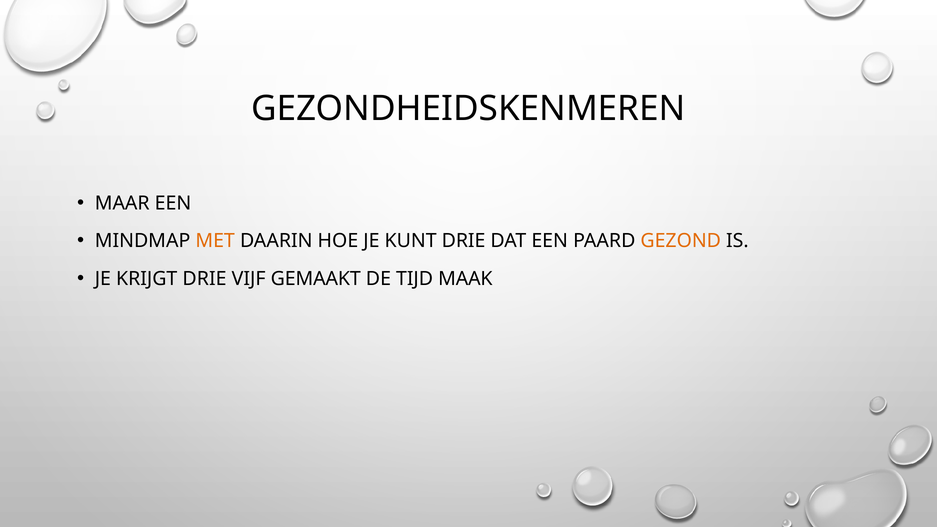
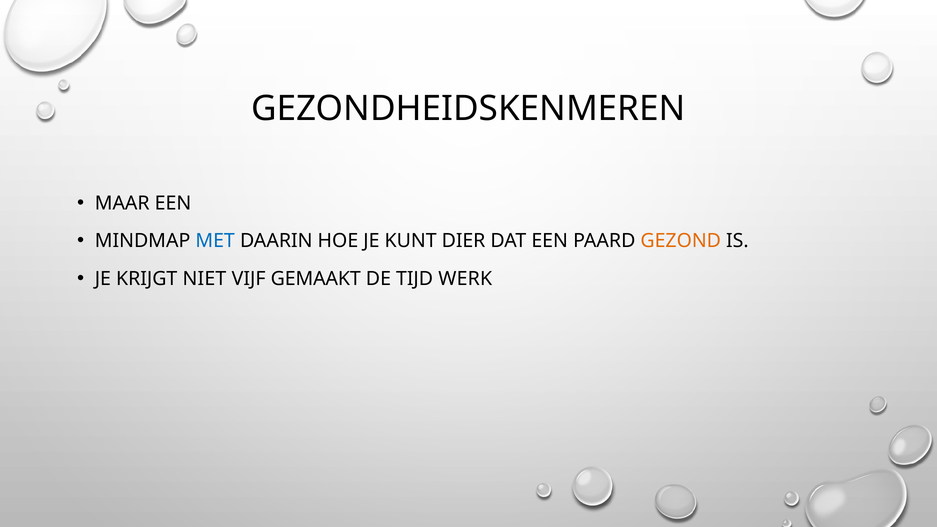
MET colour: orange -> blue
KUNT DRIE: DRIE -> DIER
KRIJGT DRIE: DRIE -> NIET
MAAK: MAAK -> WERK
